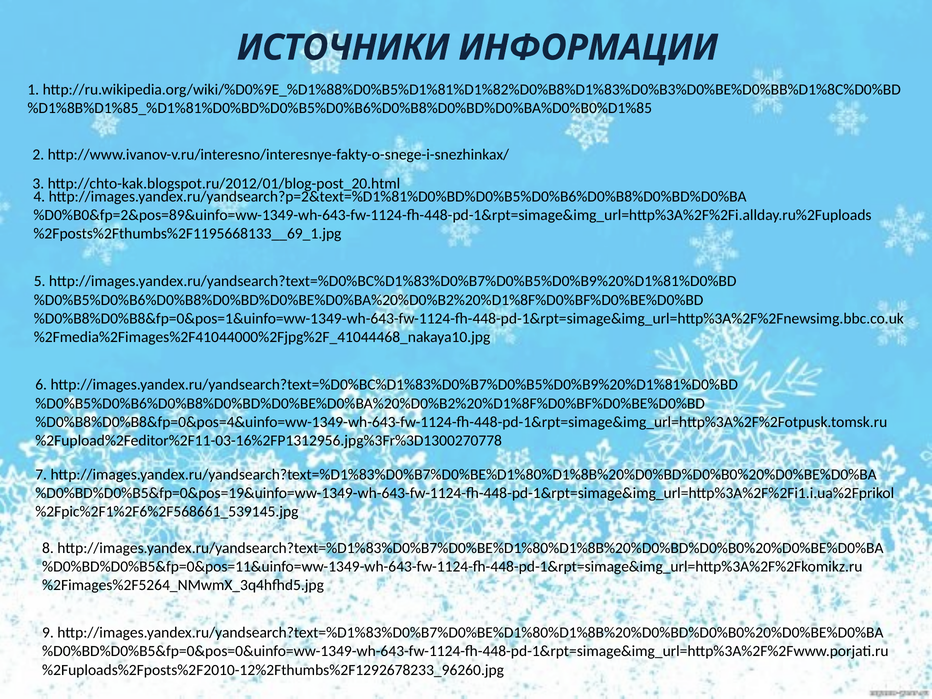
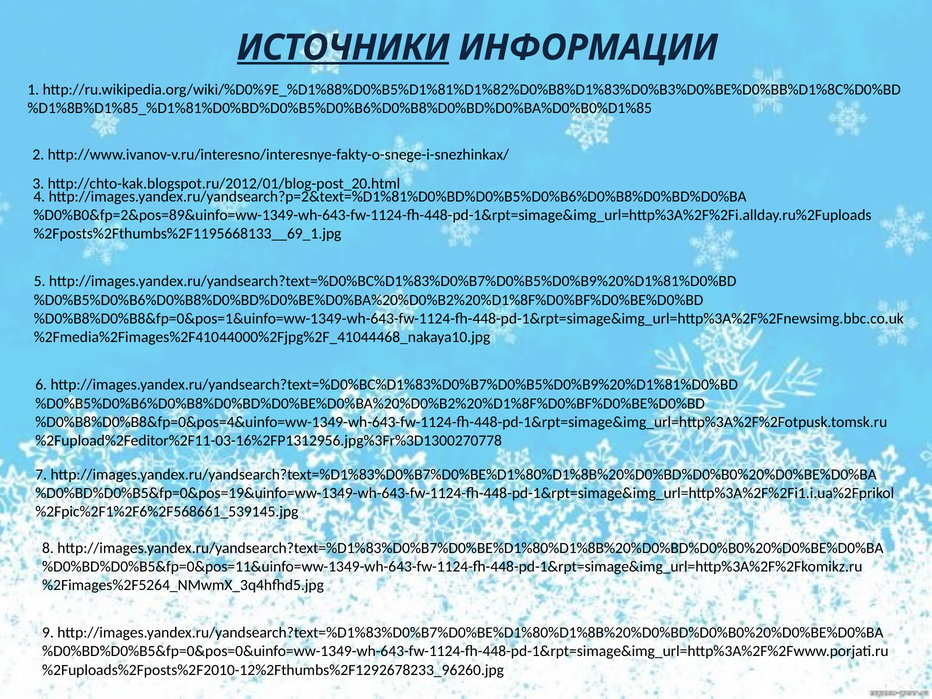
ИСТОЧНИКИ underline: none -> present
